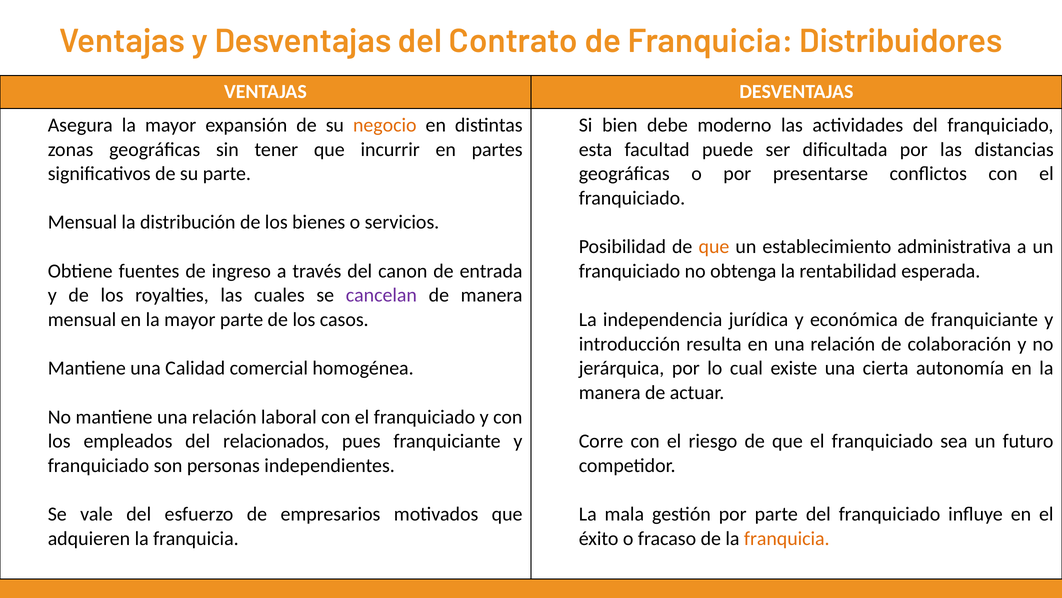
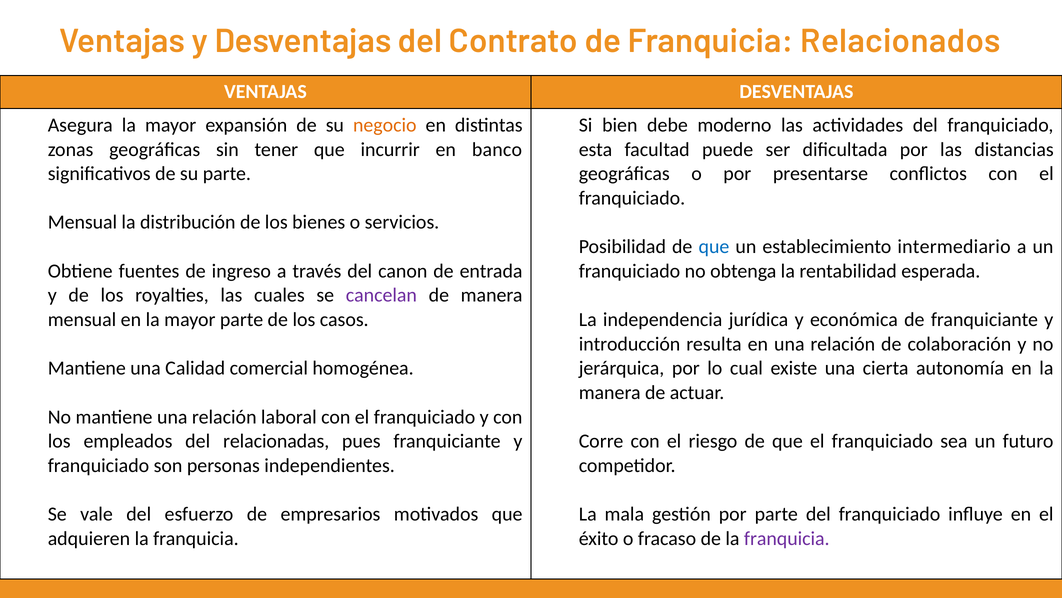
Distribuidores: Distribuidores -> Relacionados
partes: partes -> banco
que at (714, 246) colour: orange -> blue
administrativa: administrativa -> intermediario
relacionados: relacionados -> relacionadas
franquicia at (787, 538) colour: orange -> purple
